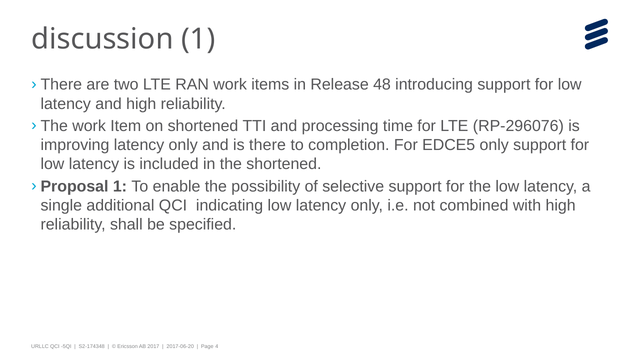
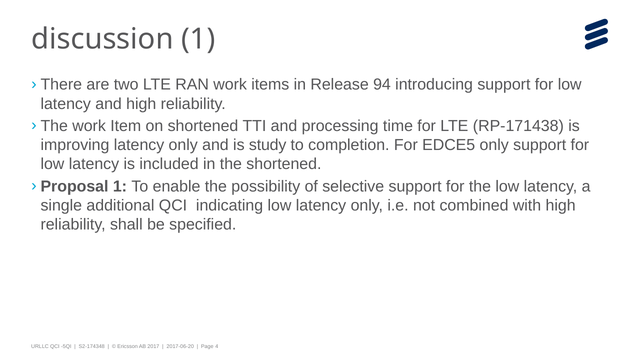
48: 48 -> 94
RP-296076: RP-296076 -> RP-171438
there: there -> study
